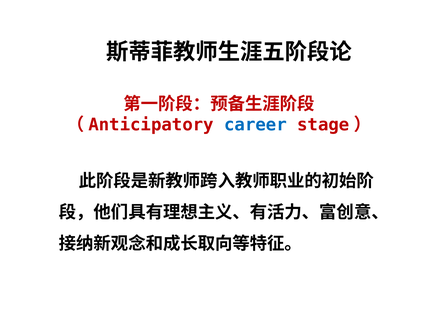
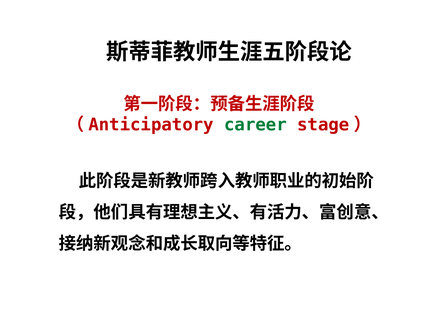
career colour: blue -> green
